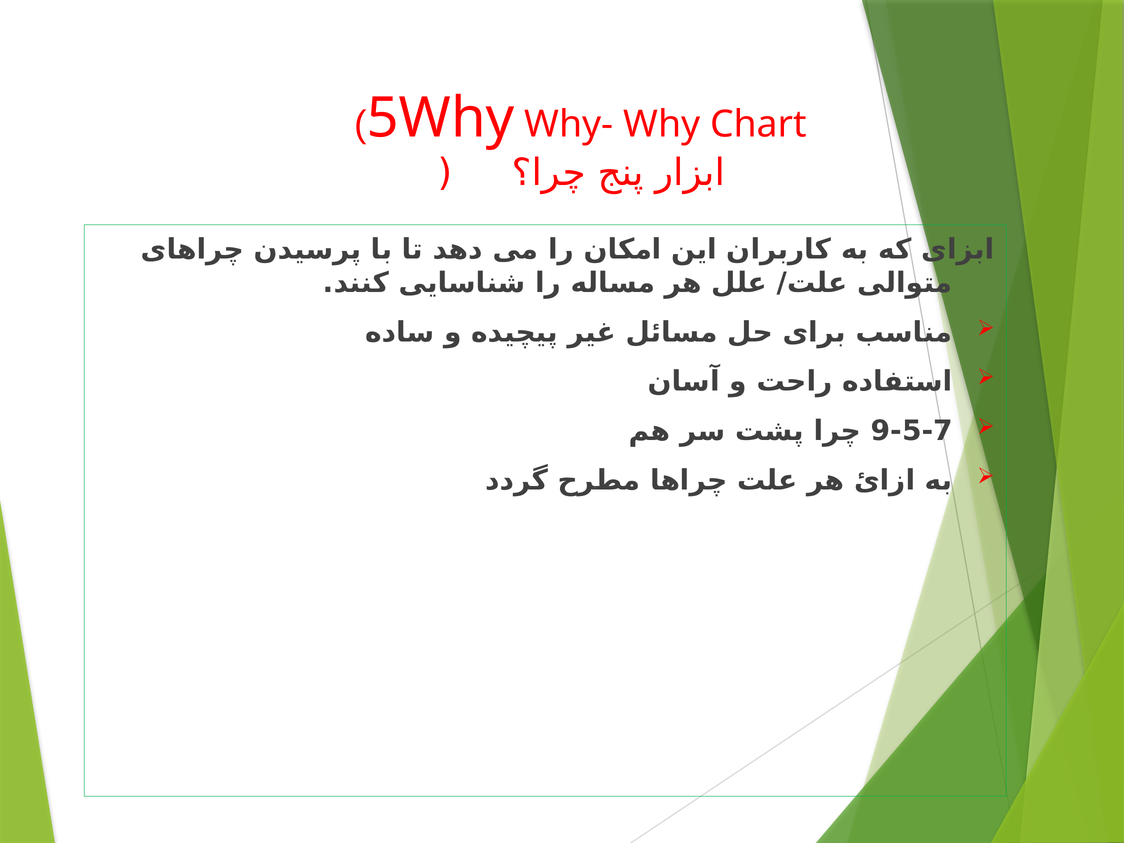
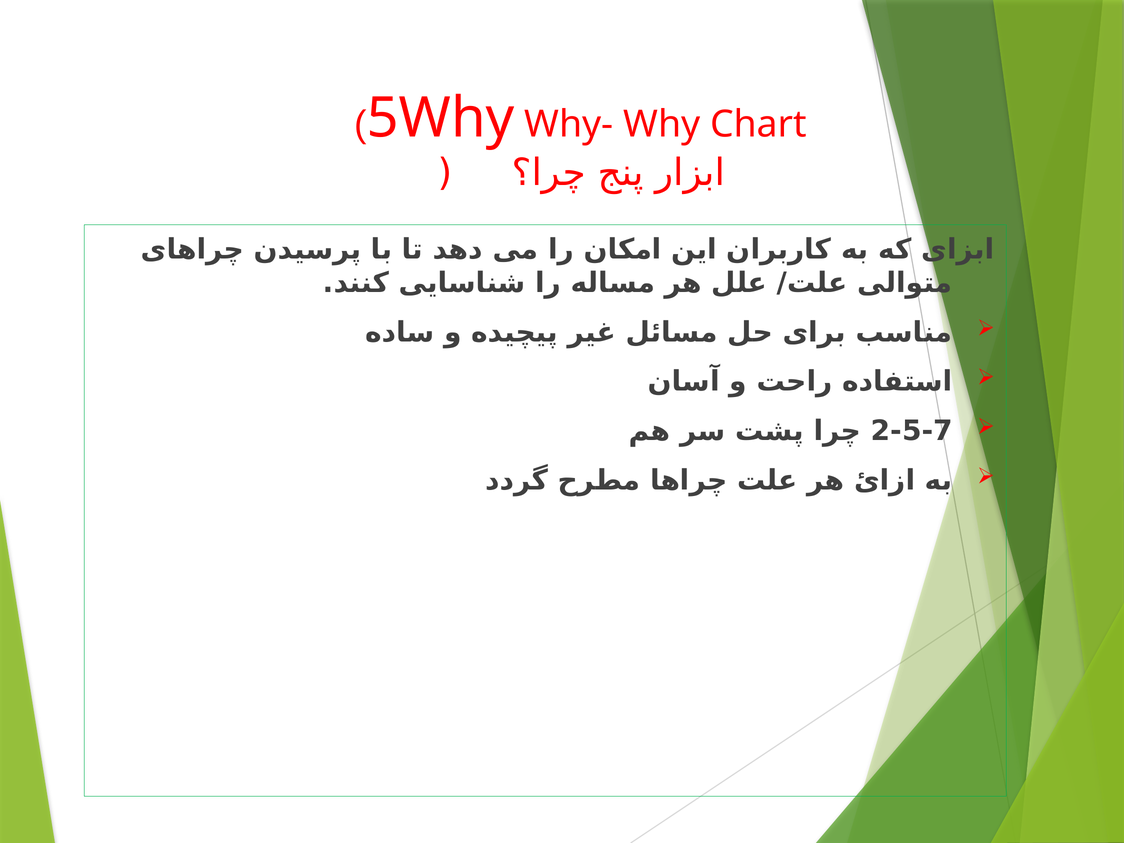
9-5-7: 9-5-7 -> 2-5-7
